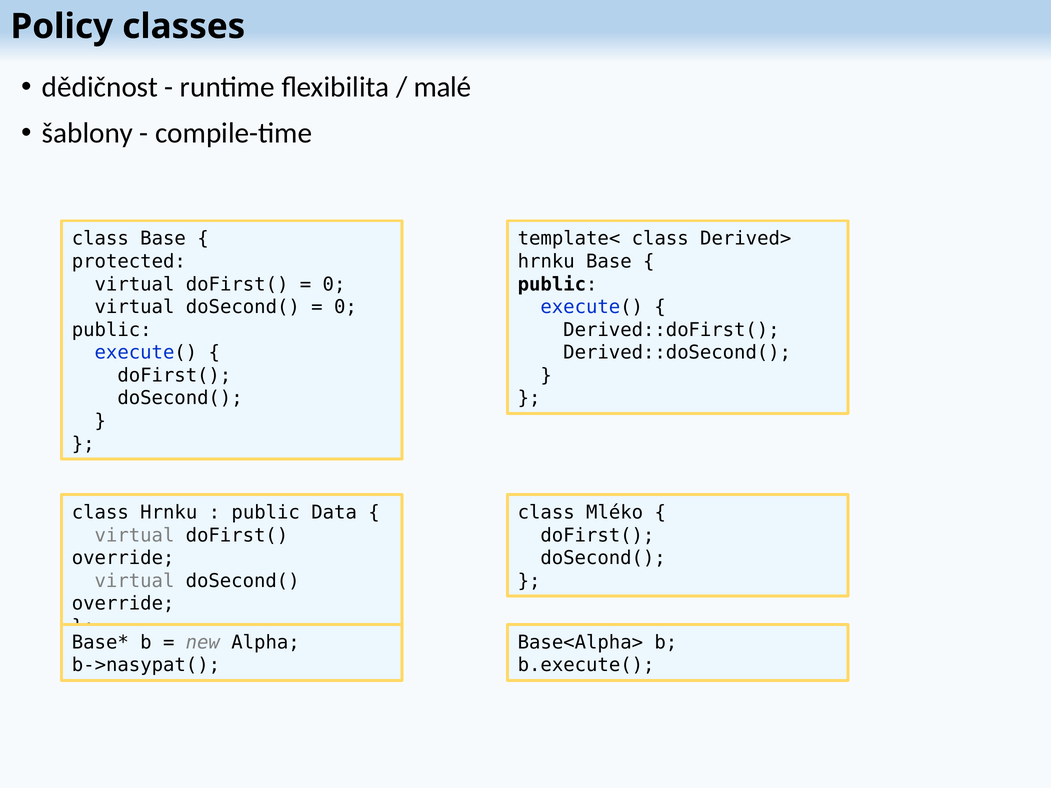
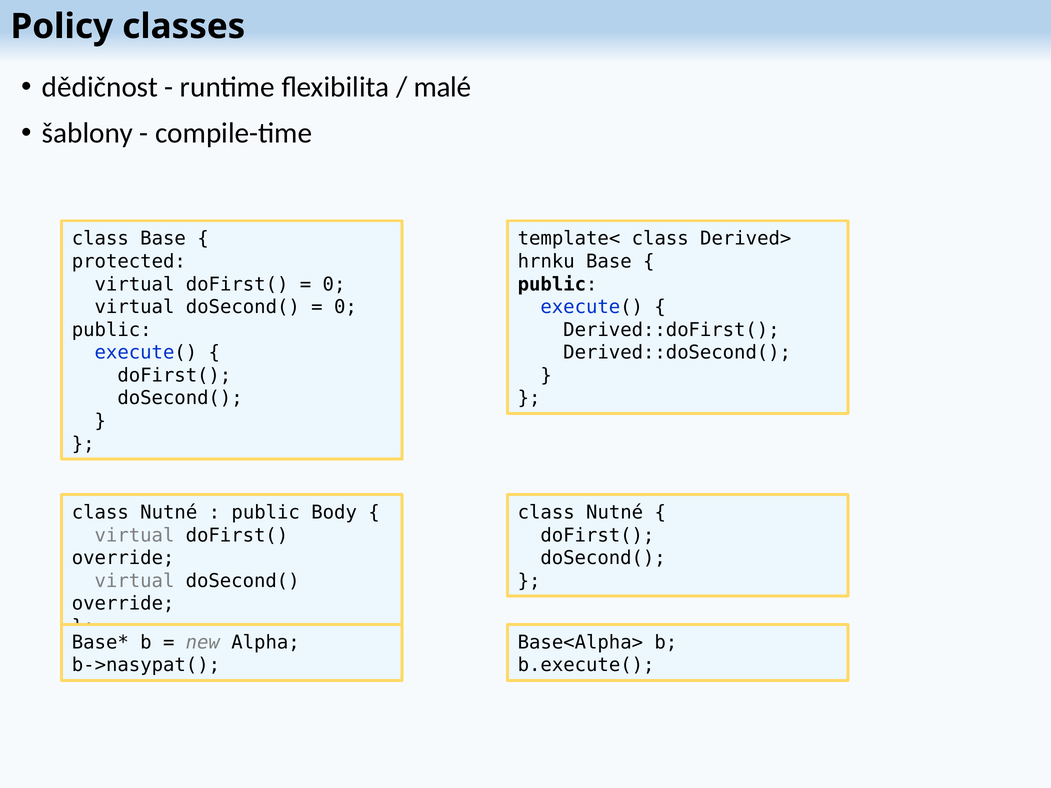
Hrnku at (169, 513): Hrnku -> Nutné
Data: Data -> Body
Mléko at (615, 513): Mléko -> Nutné
